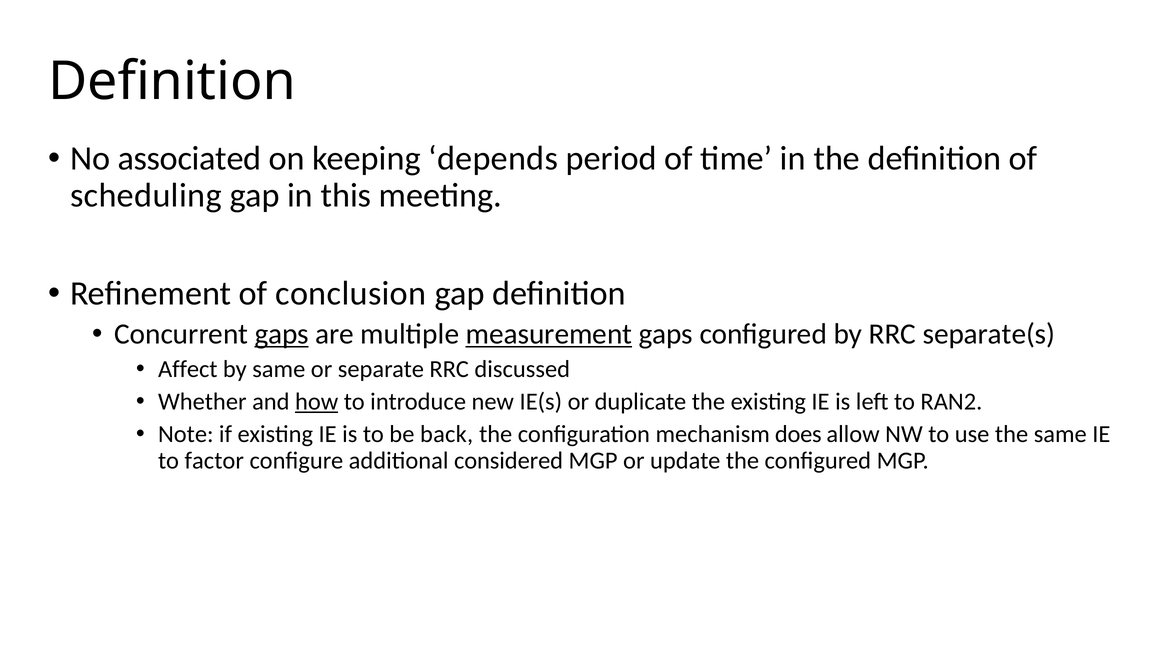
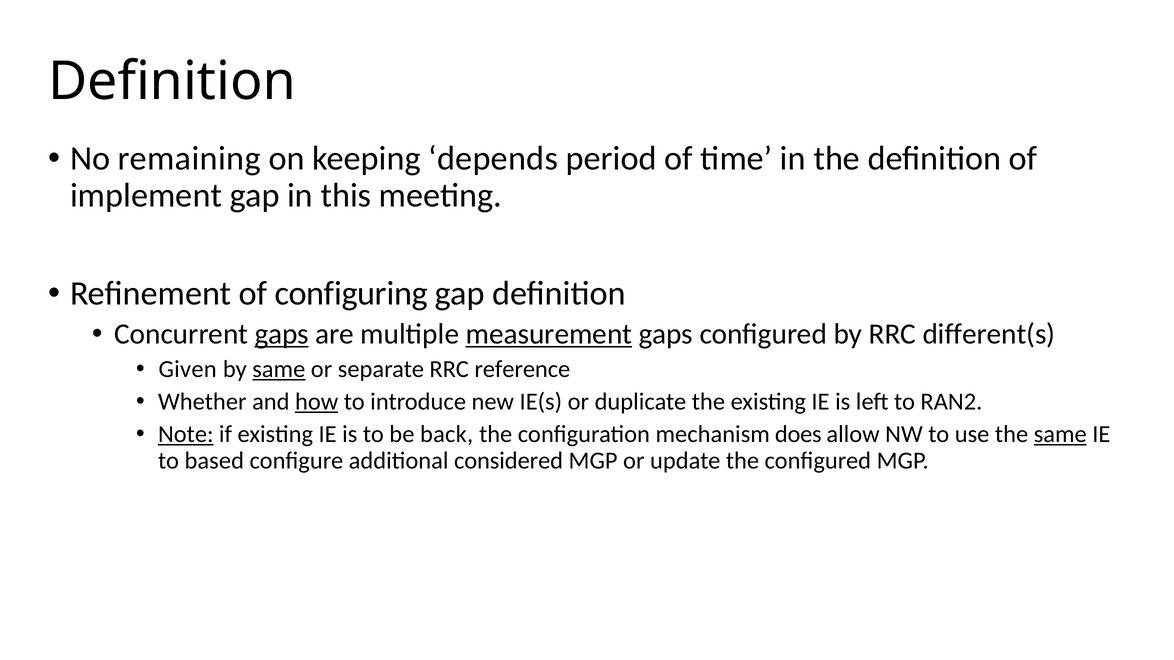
associated: associated -> remaining
scheduling: scheduling -> implement
conclusion: conclusion -> configuring
separate(s: separate(s -> different(s
Affect: Affect -> Given
same at (279, 370) underline: none -> present
discussed: discussed -> reference
Note underline: none -> present
same at (1060, 435) underline: none -> present
factor: factor -> based
